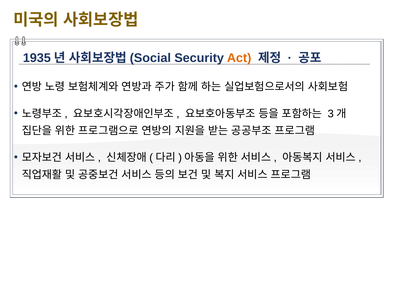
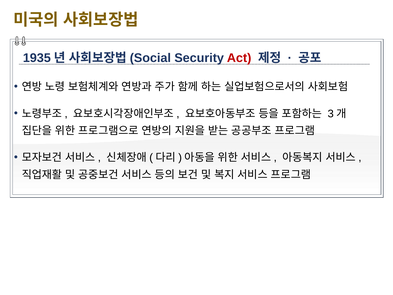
Act colour: orange -> red
